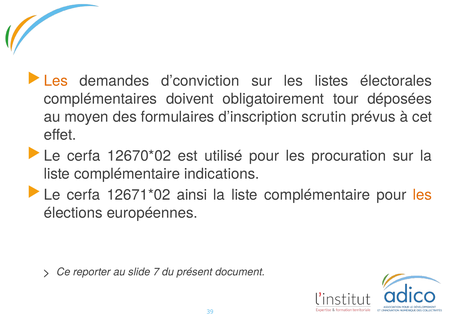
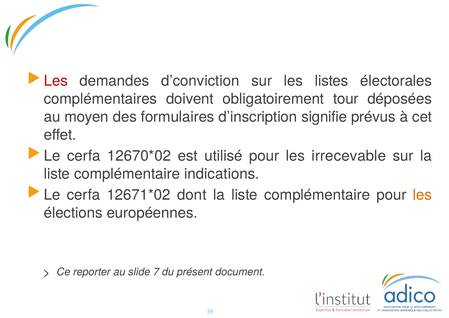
Les at (56, 81) colour: orange -> red
scrutin: scrutin -> signifie
procuration: procuration -> irrecevable
ainsi: ainsi -> dont
